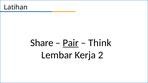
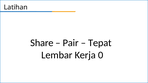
Pair underline: present -> none
Think: Think -> Tepat
2: 2 -> 0
